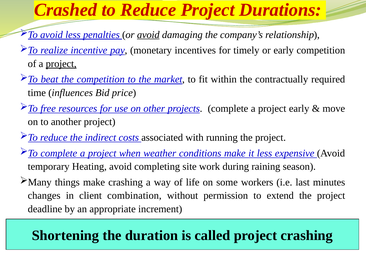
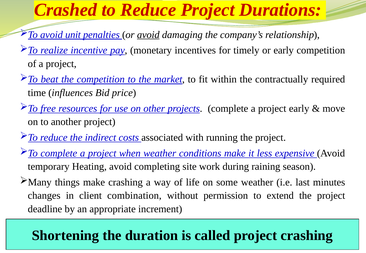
avoid less: less -> unit
project at (61, 64) underline: present -> none
some workers: workers -> weather
